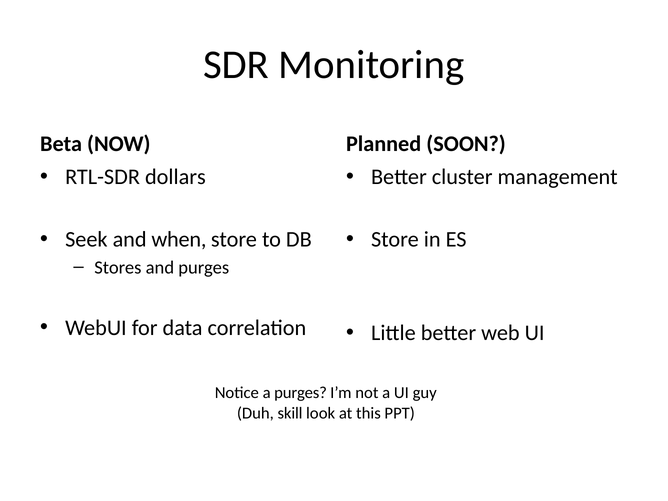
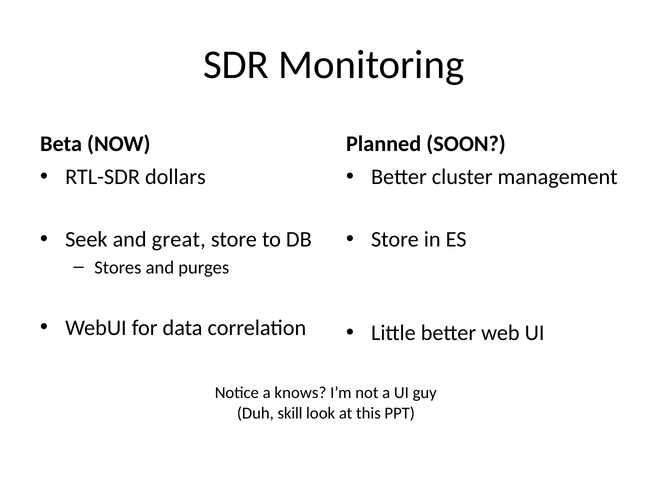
when: when -> great
a purges: purges -> knows
